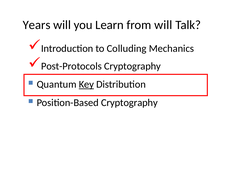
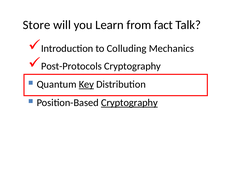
Years: Years -> Store
from will: will -> fact
Cryptography at (129, 102) underline: none -> present
